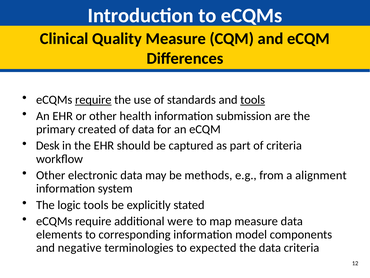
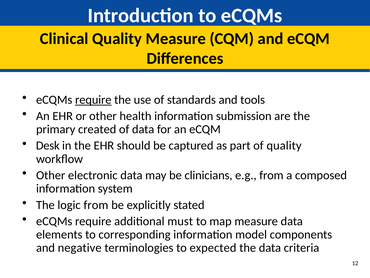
tools at (253, 100) underline: present -> none
of criteria: criteria -> quality
methods: methods -> clinicians
alignment: alignment -> composed
logic tools: tools -> from
were: were -> must
